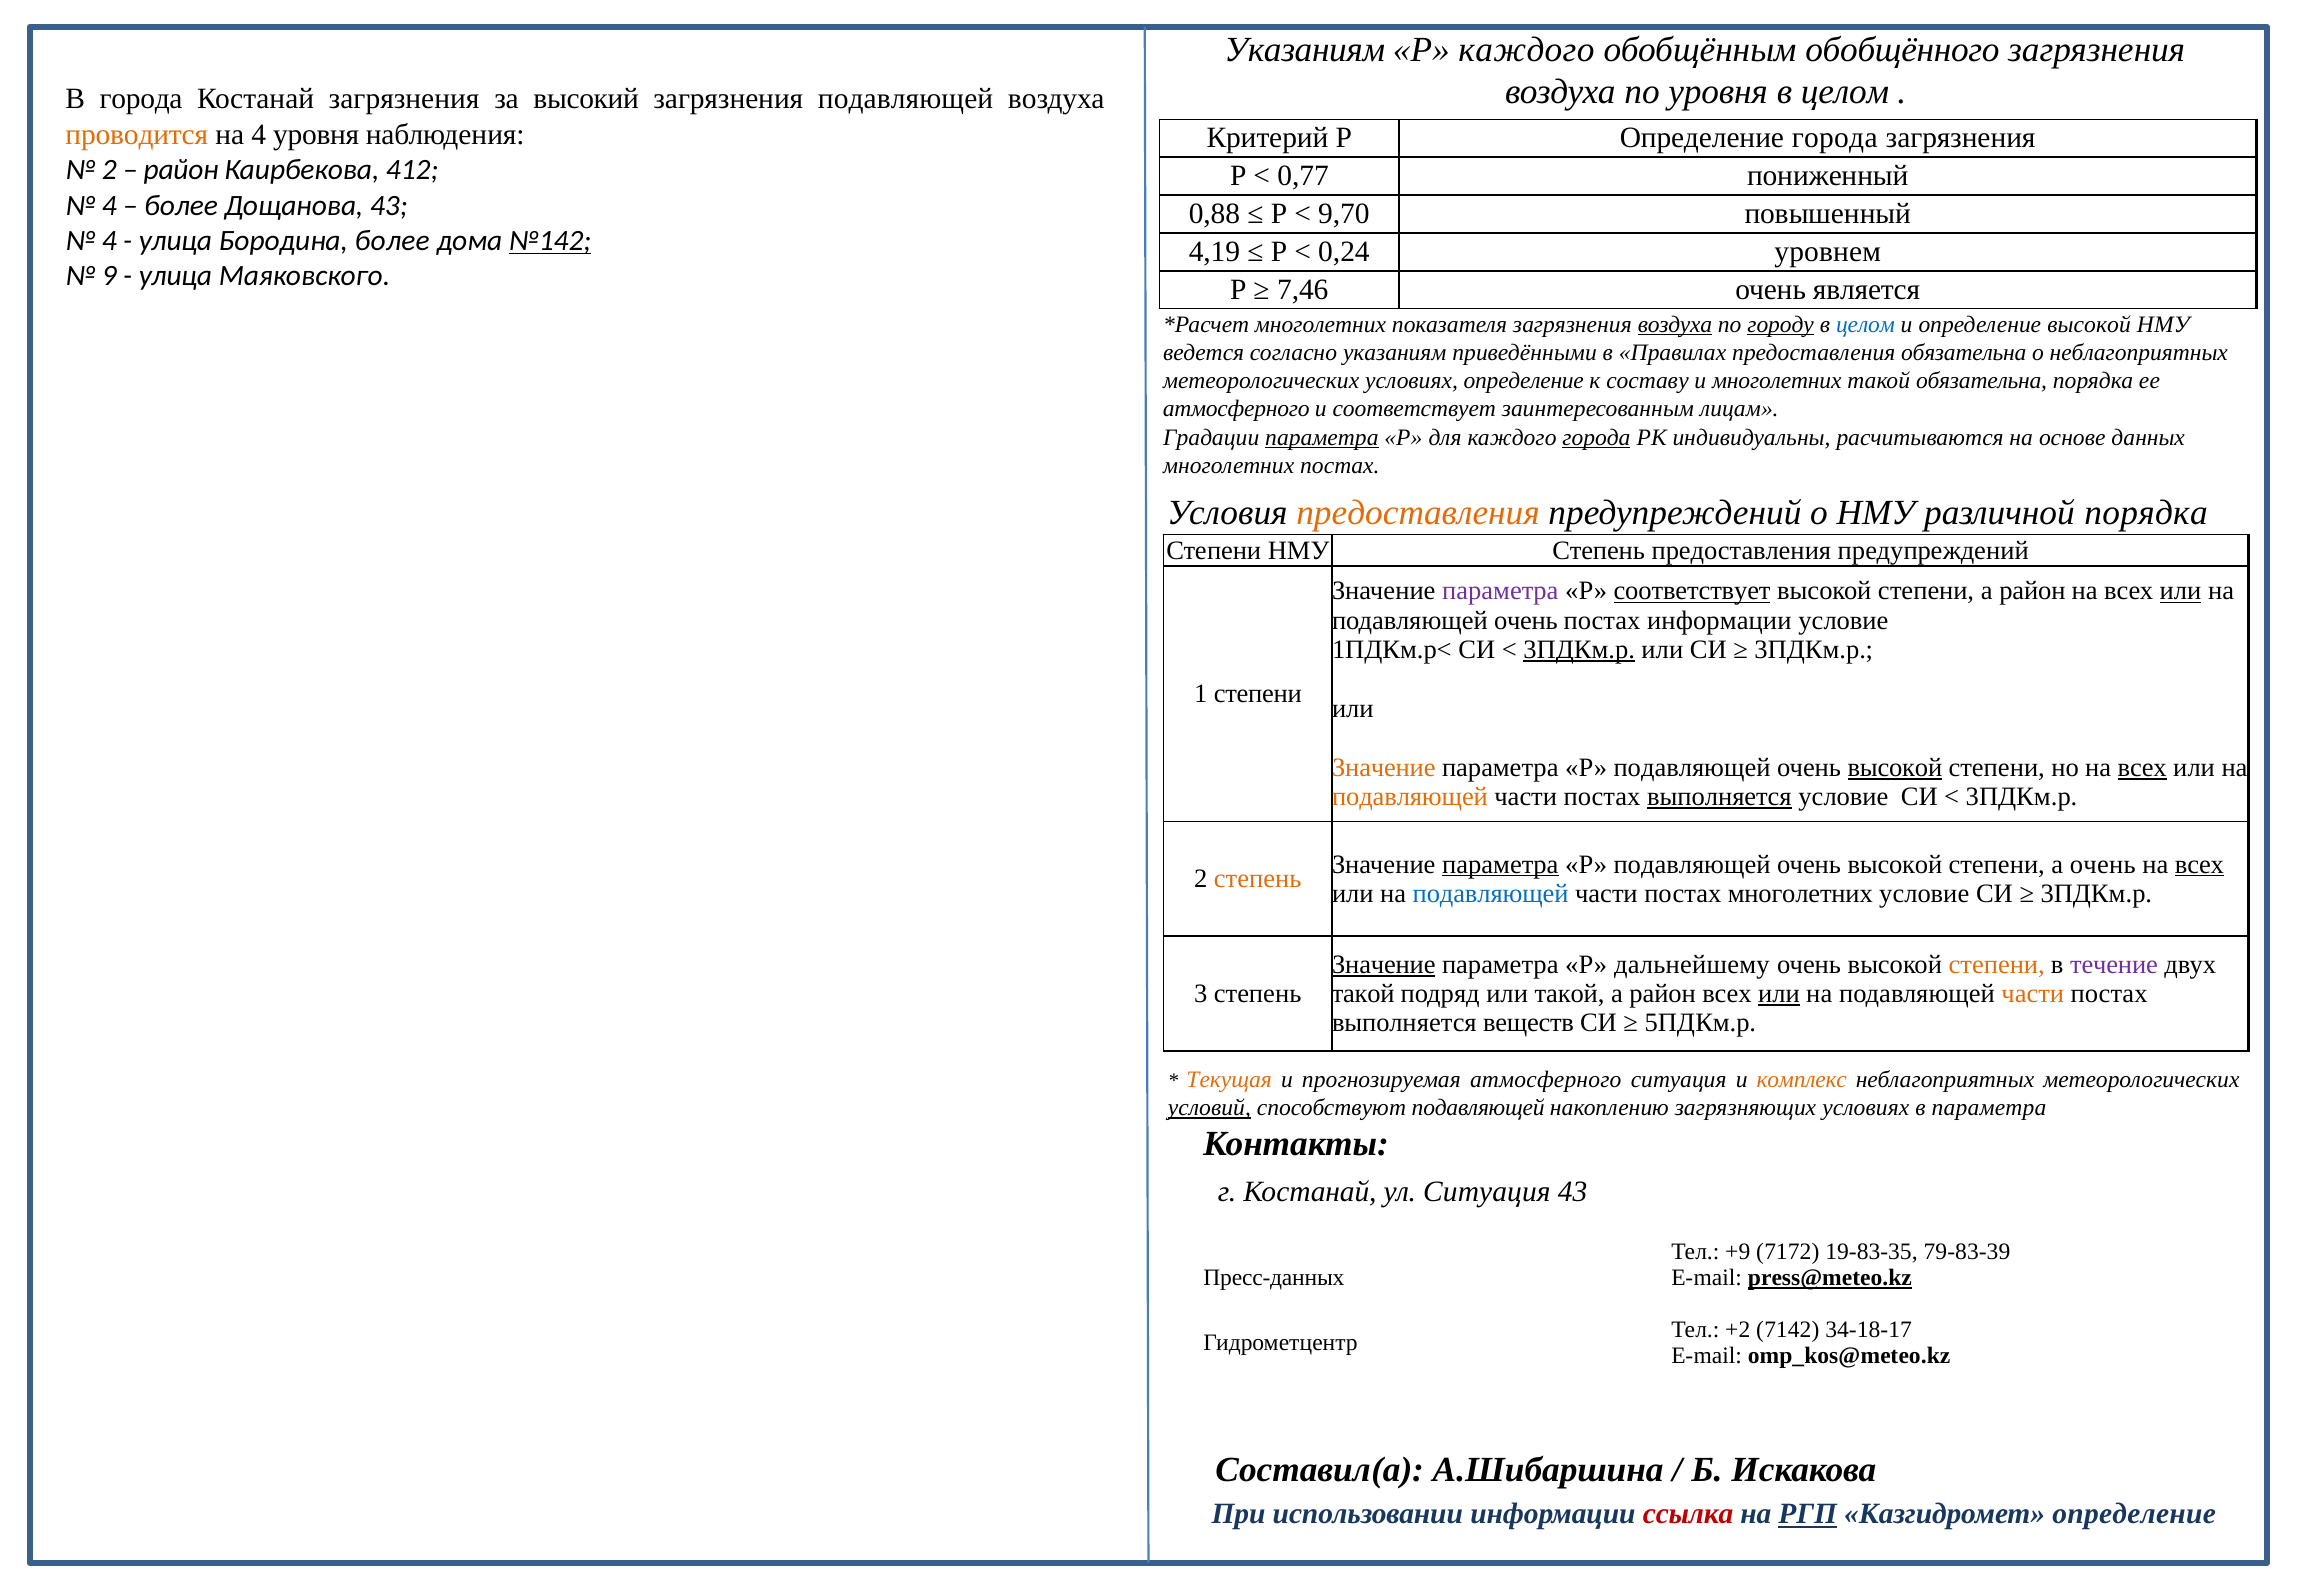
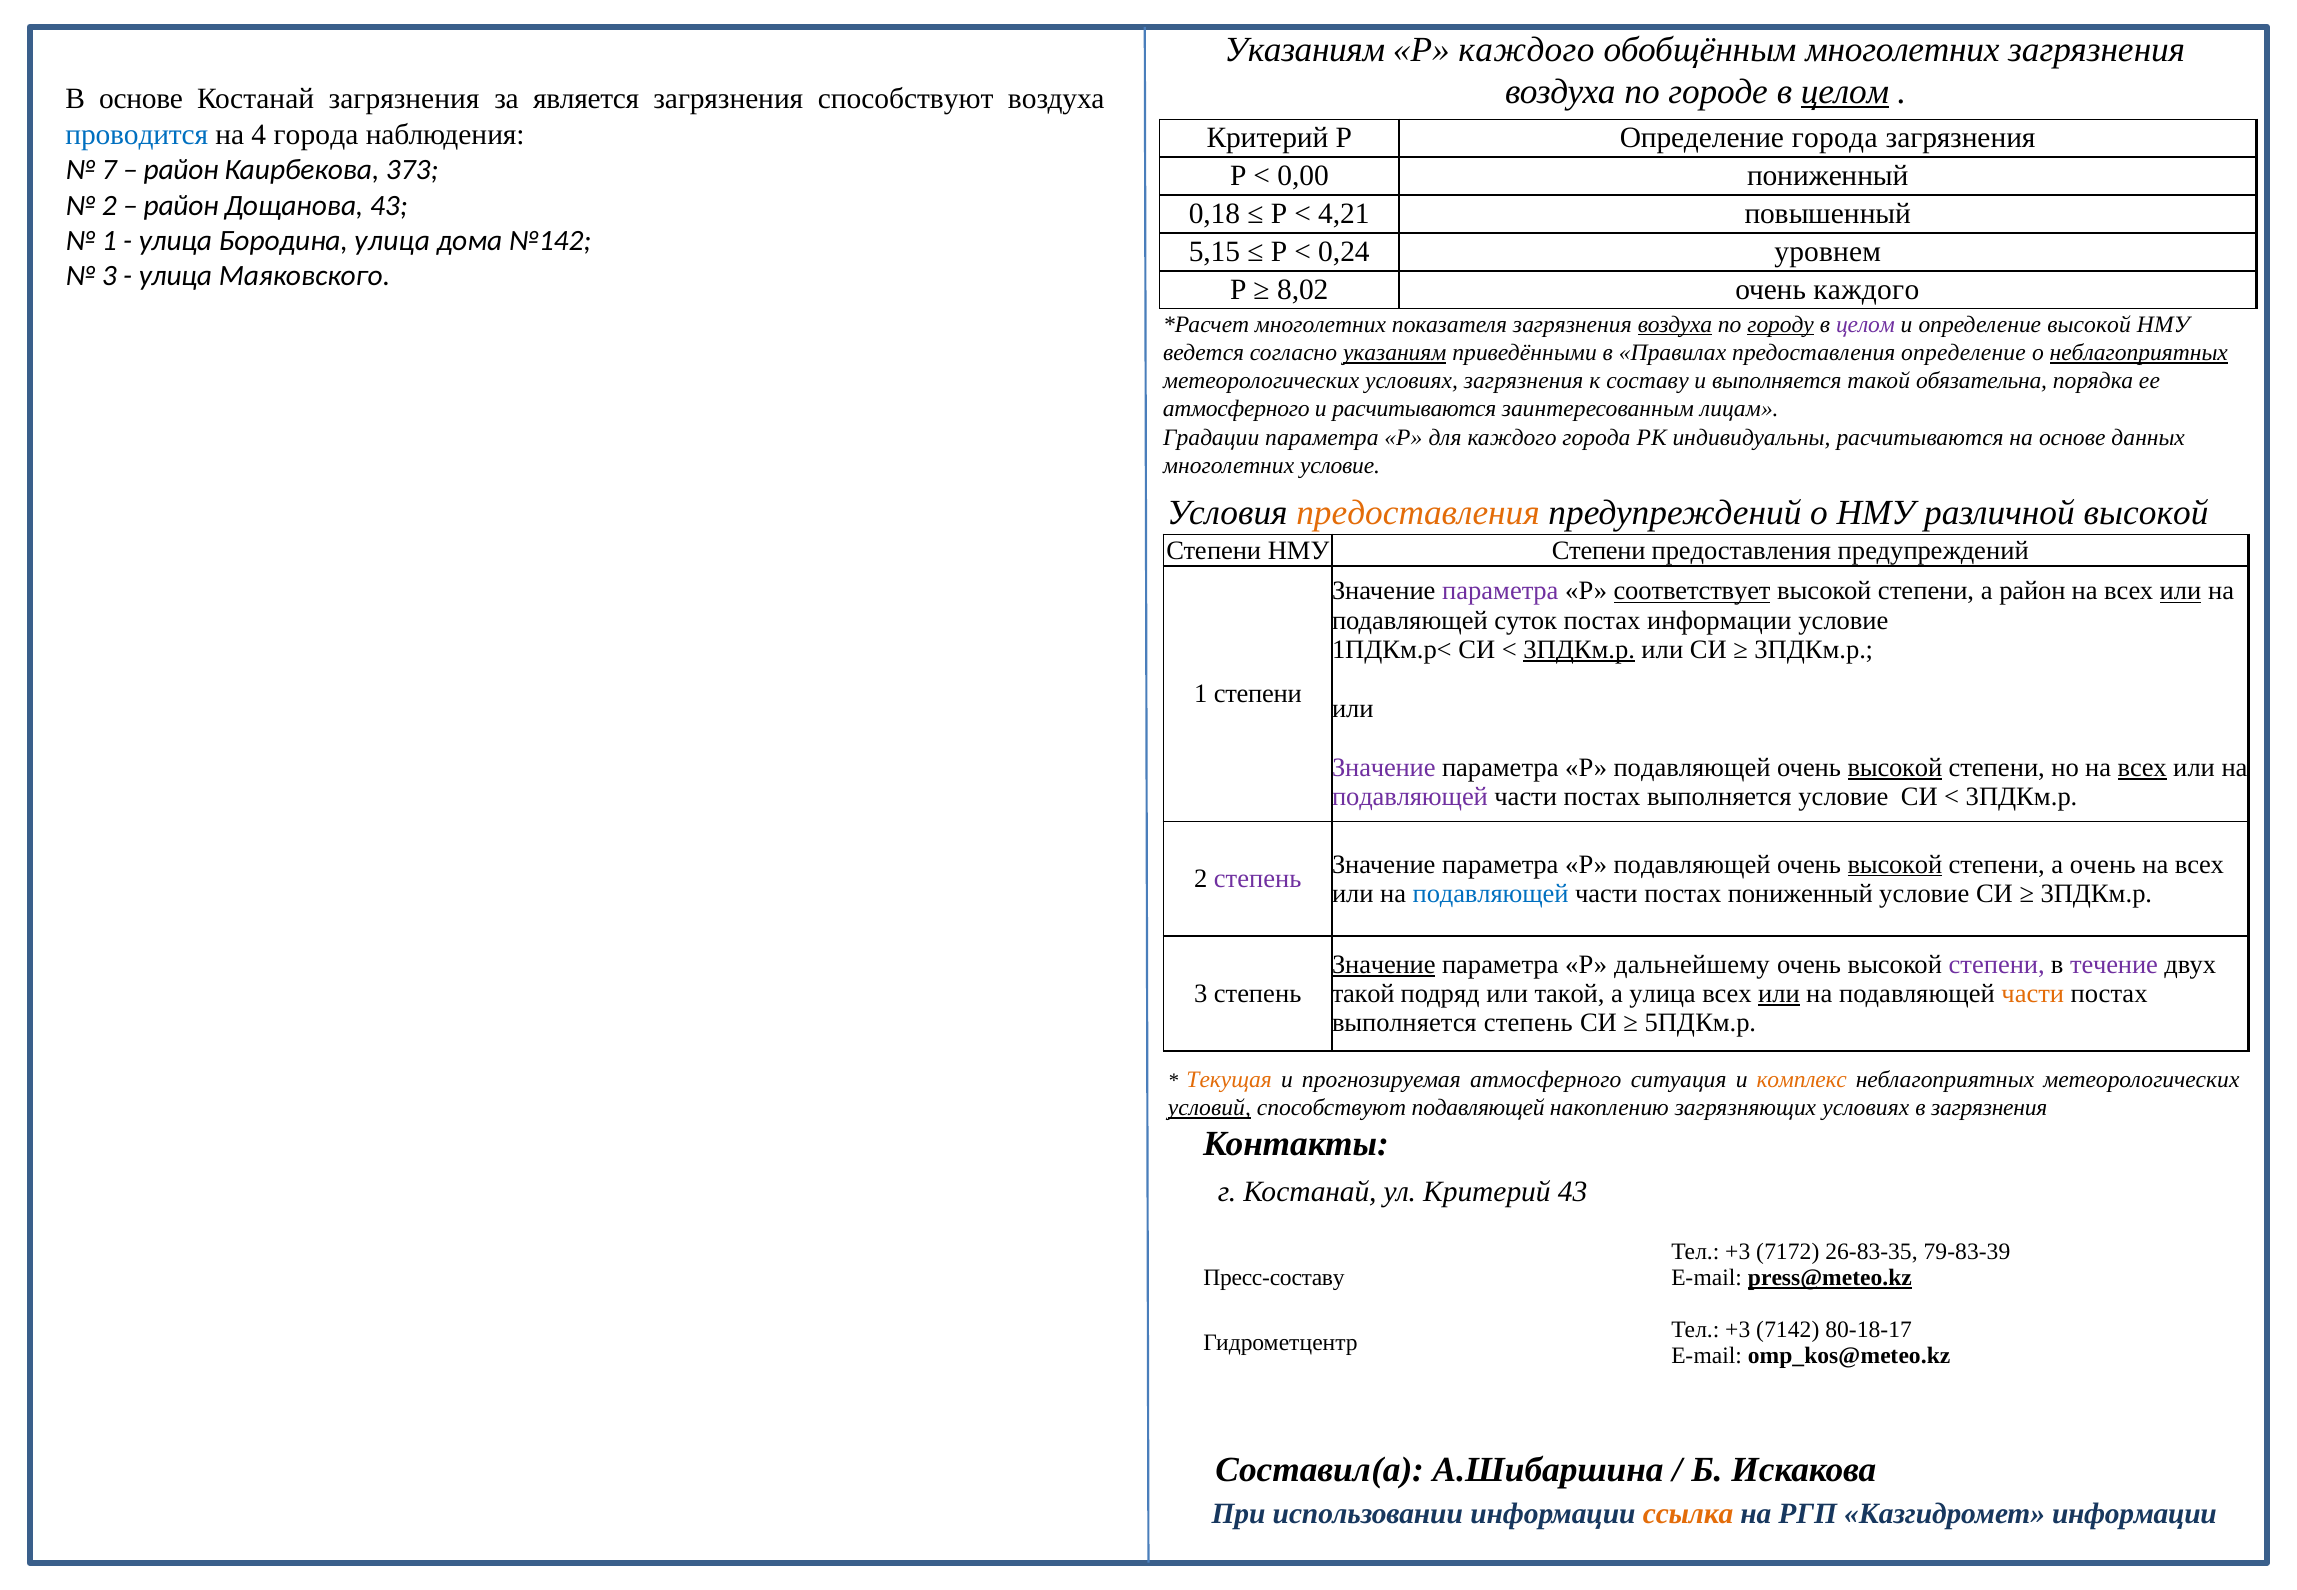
обобщённым обобщённого: обобщённого -> многолетних
по уровня: уровня -> городе
целом at (1845, 92) underline: none -> present
В города: города -> основе
высокий: высокий -> является
загрязнения подавляющей: подавляющей -> способствуют
проводится colour: orange -> blue
4 уровня: уровня -> города
2 at (109, 170): 2 -> 7
412: 412 -> 373
0,77: 0,77 -> 0,00
4 at (109, 205): 4 -> 2
более at (181, 205): более -> район
0,88: 0,88 -> 0,18
9,70: 9,70 -> 4,21
4 at (109, 241): 4 -> 1
Бородина более: более -> улица
№142 underline: present -> none
4,19: 4,19 -> 5,15
9 at (109, 276): 9 -> 3
7,46: 7,46 -> 8,02
очень является: является -> каждого
целом at (1865, 325) colour: blue -> purple
указаниям at (1395, 353) underline: none -> present
предоставления обязательна: обязательна -> определение
неблагоприятных at (2139, 353) underline: none -> present
условиях определение: определение -> загрязнения
и многолетних: многолетних -> выполняется
и соответствует: соответствует -> расчитываются
параметра at (1322, 437) underline: present -> none
города at (1596, 437) underline: present -> none
многолетних постах: постах -> условие
различной порядка: порядка -> высокой
НМУ Степень: Степень -> Степени
очень at (1526, 621): очень -> суток
Значение at (1384, 767) colour: orange -> purple
подавляющей at (1410, 797) colour: orange -> purple
выполняется at (1719, 797) underline: present -> none
параметра at (1500, 864) underline: present -> none
высокой at (1895, 864) underline: none -> present
всех at (2199, 864) underline: present -> none
степень at (1258, 879) colour: orange -> purple
постах многолетних: многолетних -> пониженный
степени at (1997, 965) colour: orange -> purple
район at (1663, 994): район -> улица
выполняется веществ: веществ -> степень
в параметра: параметра -> загрязнения
ул Ситуация: Ситуация -> Критерий
+9 at (1738, 1252): +9 -> +3
19-83-35: 19-83-35 -> 26-83-35
Пресс-данных: Пресс-данных -> Пресс-составу
+2 at (1738, 1330): +2 -> +3
34-18-17: 34-18-17 -> 80-18-17
ссылка colour: red -> orange
РГП underline: present -> none
Казгидромет определение: определение -> информации
